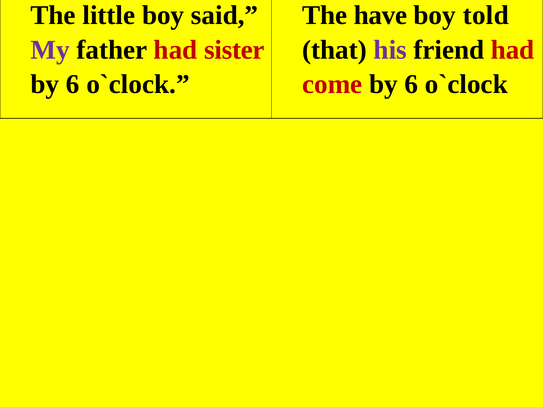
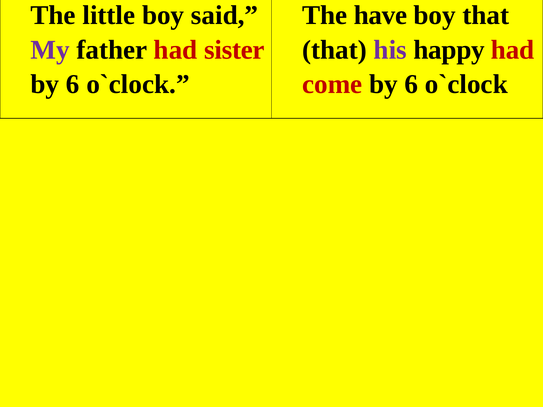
boy told: told -> that
friend: friend -> happy
